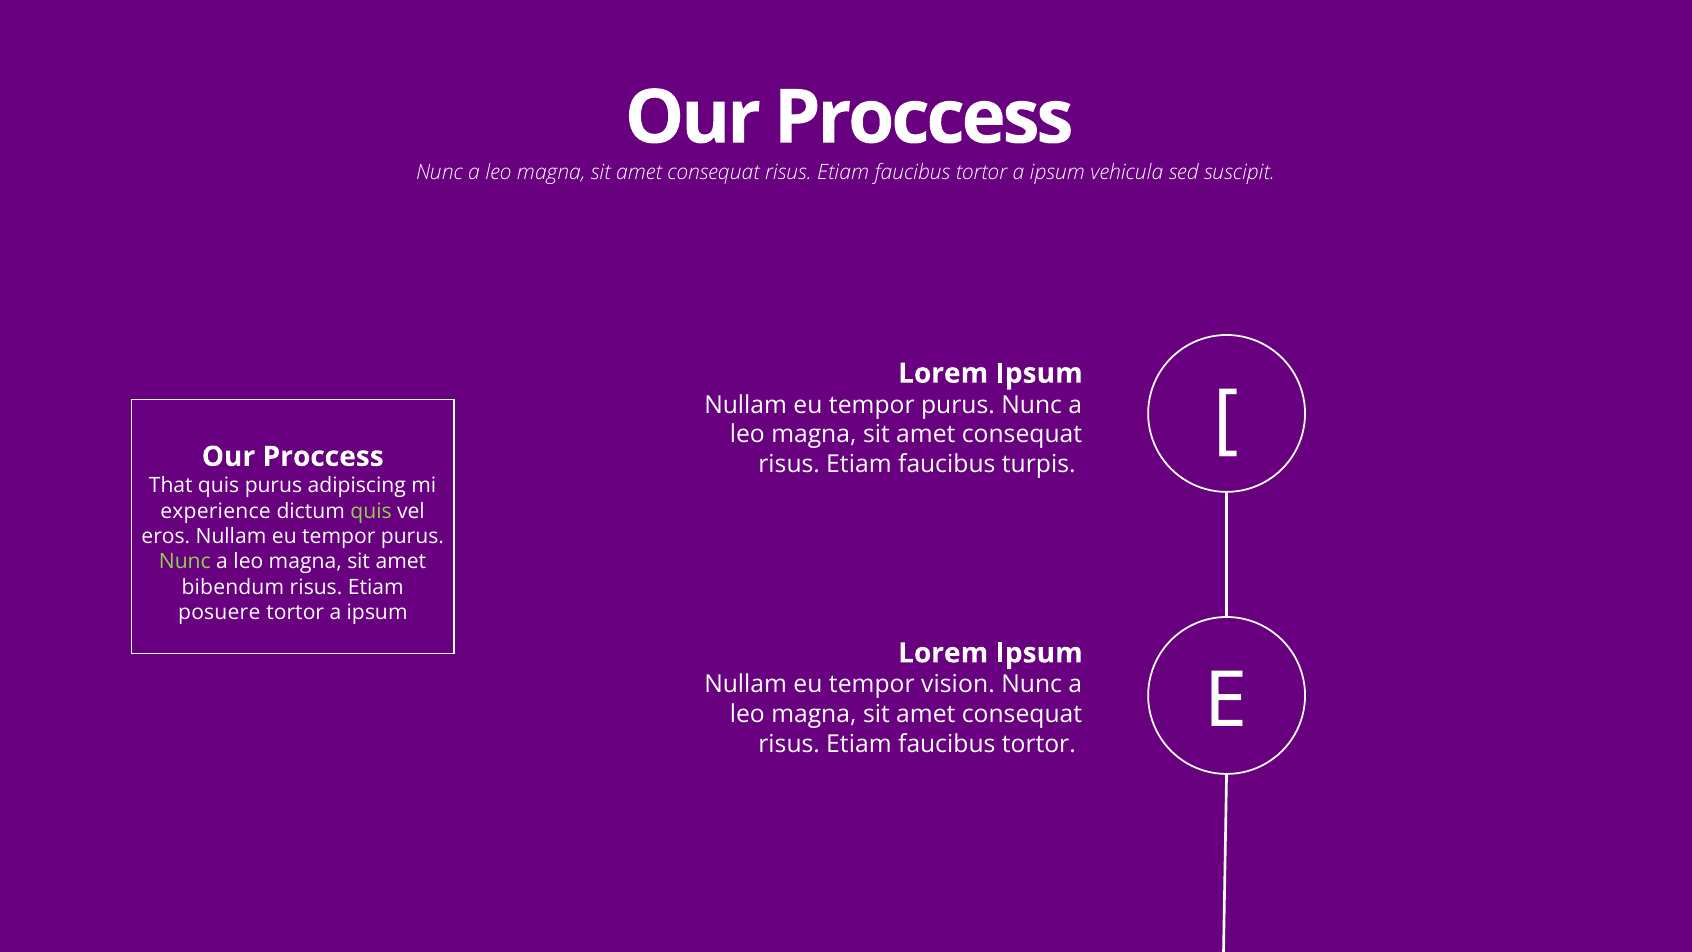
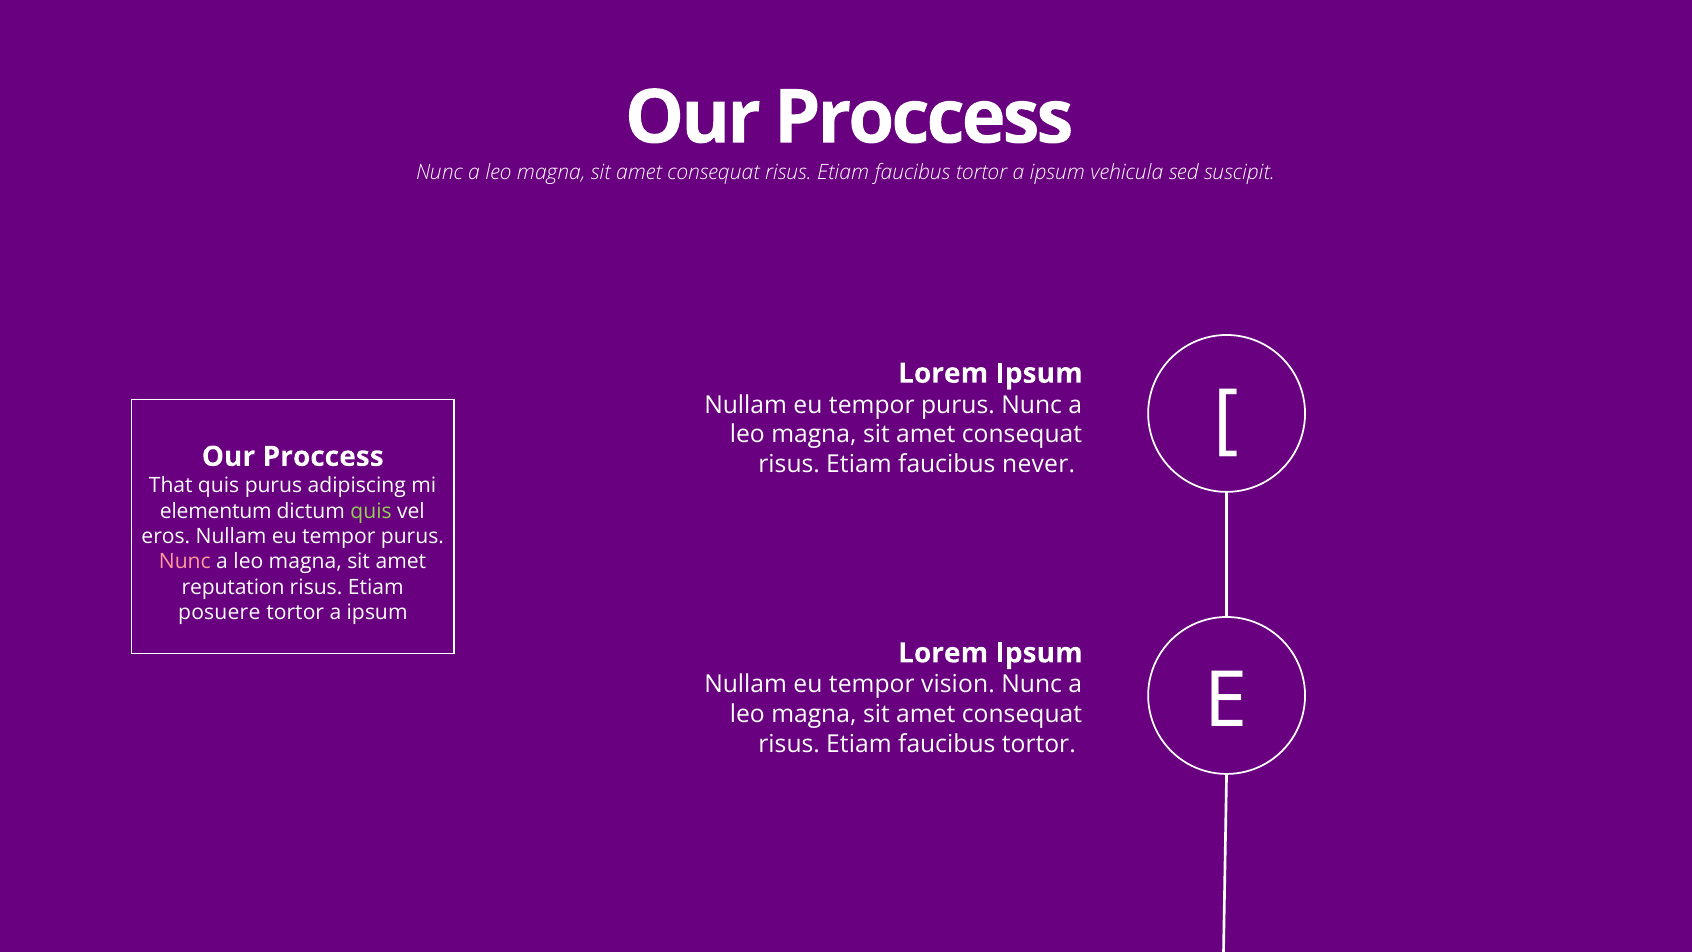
turpis: turpis -> never
experience: experience -> elementum
Nunc at (185, 562) colour: light green -> pink
bibendum: bibendum -> reputation
